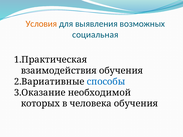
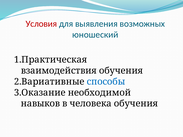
Условия colour: orange -> red
социальная: социальная -> юношеский
которых: которых -> навыков
